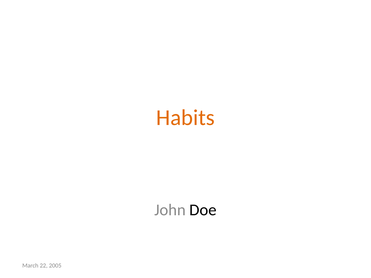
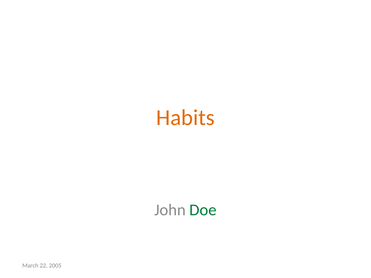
Doe colour: black -> green
